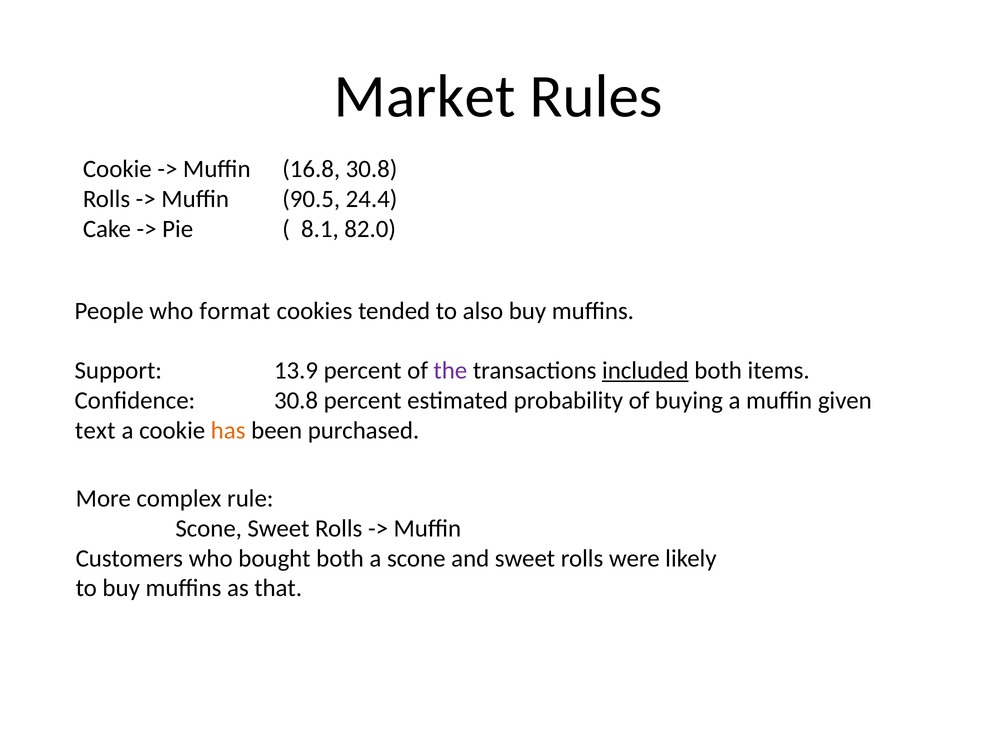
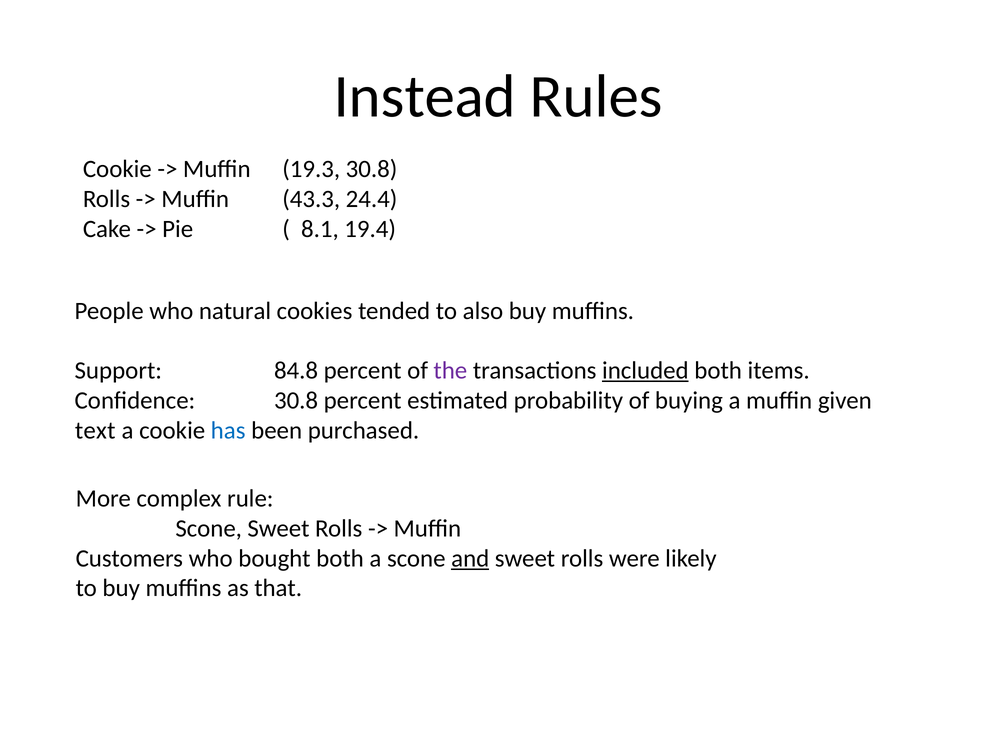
Market: Market -> Instead
16.8: 16.8 -> 19.3
90.5: 90.5 -> 43.3
82.0: 82.0 -> 19.4
format: format -> natural
13.9: 13.9 -> 84.8
has colour: orange -> blue
and underline: none -> present
